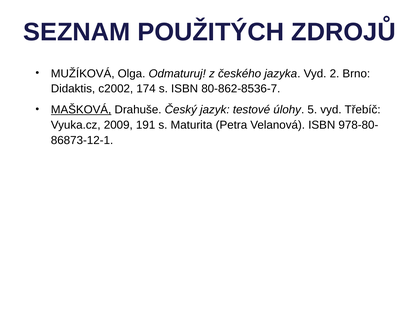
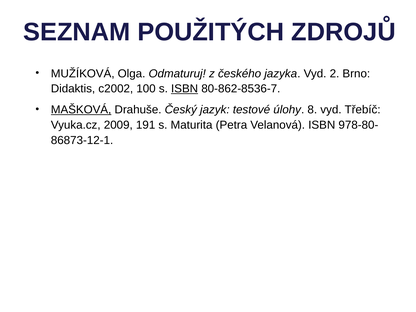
174: 174 -> 100
ISBN at (185, 89) underline: none -> present
5: 5 -> 8
